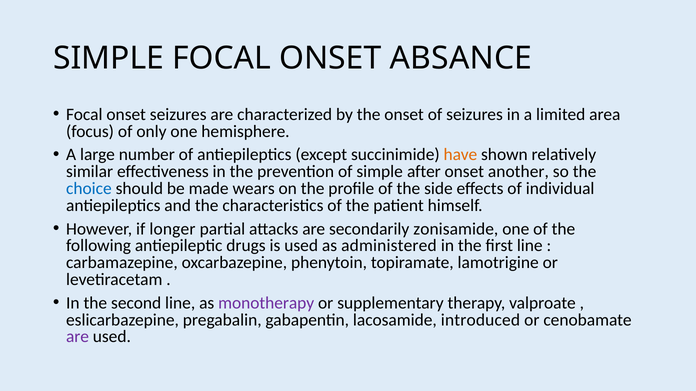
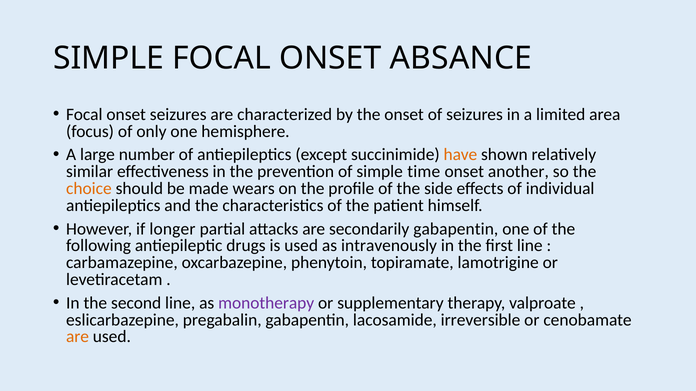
after: after -> time
choice colour: blue -> orange
secondarily zonisamide: zonisamide -> gabapentin
administered: administered -> intravenously
introduced: introduced -> irreversible
are at (78, 337) colour: purple -> orange
